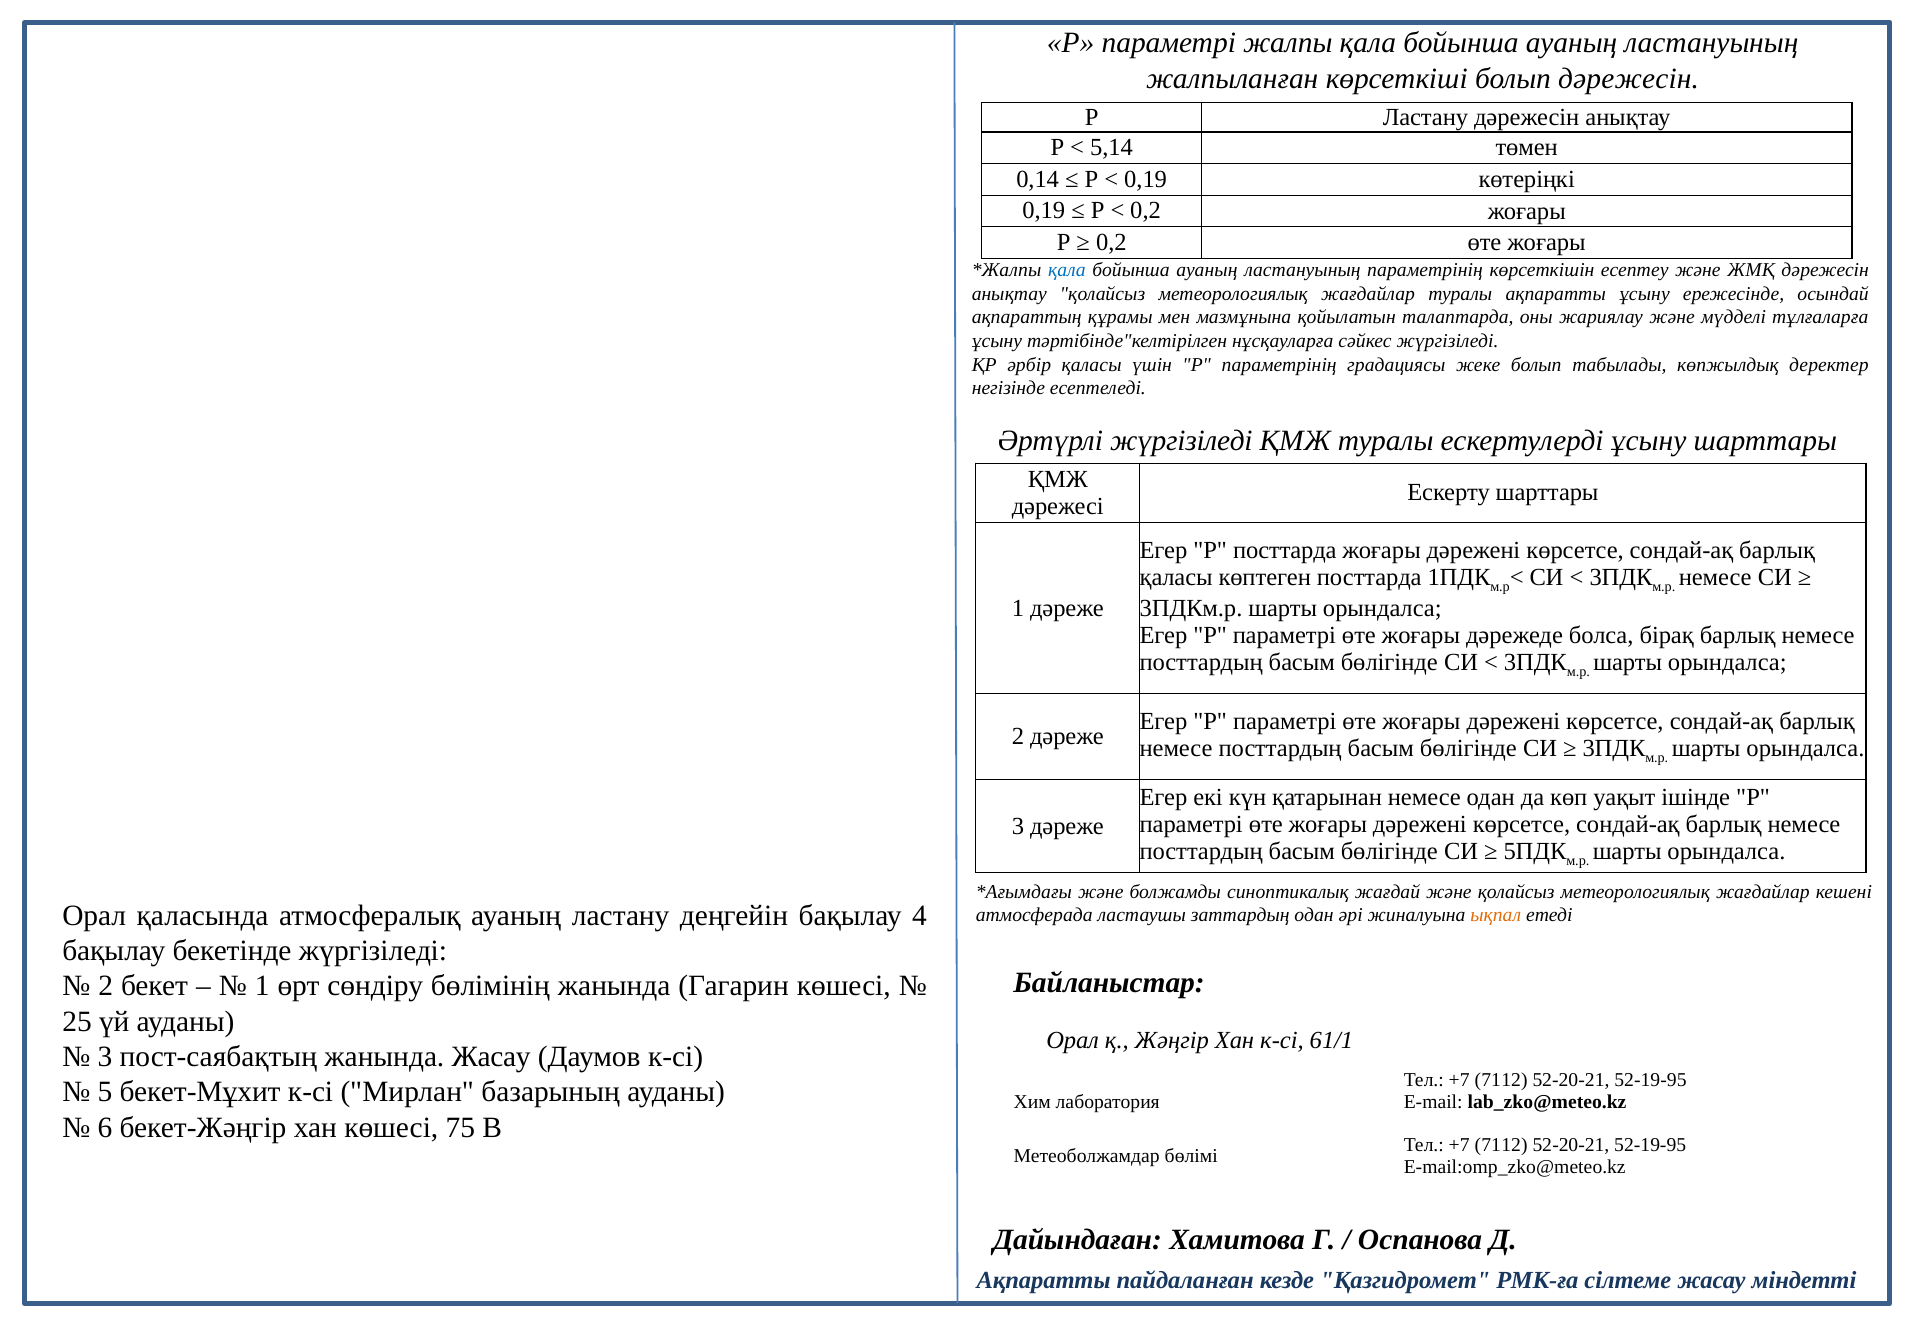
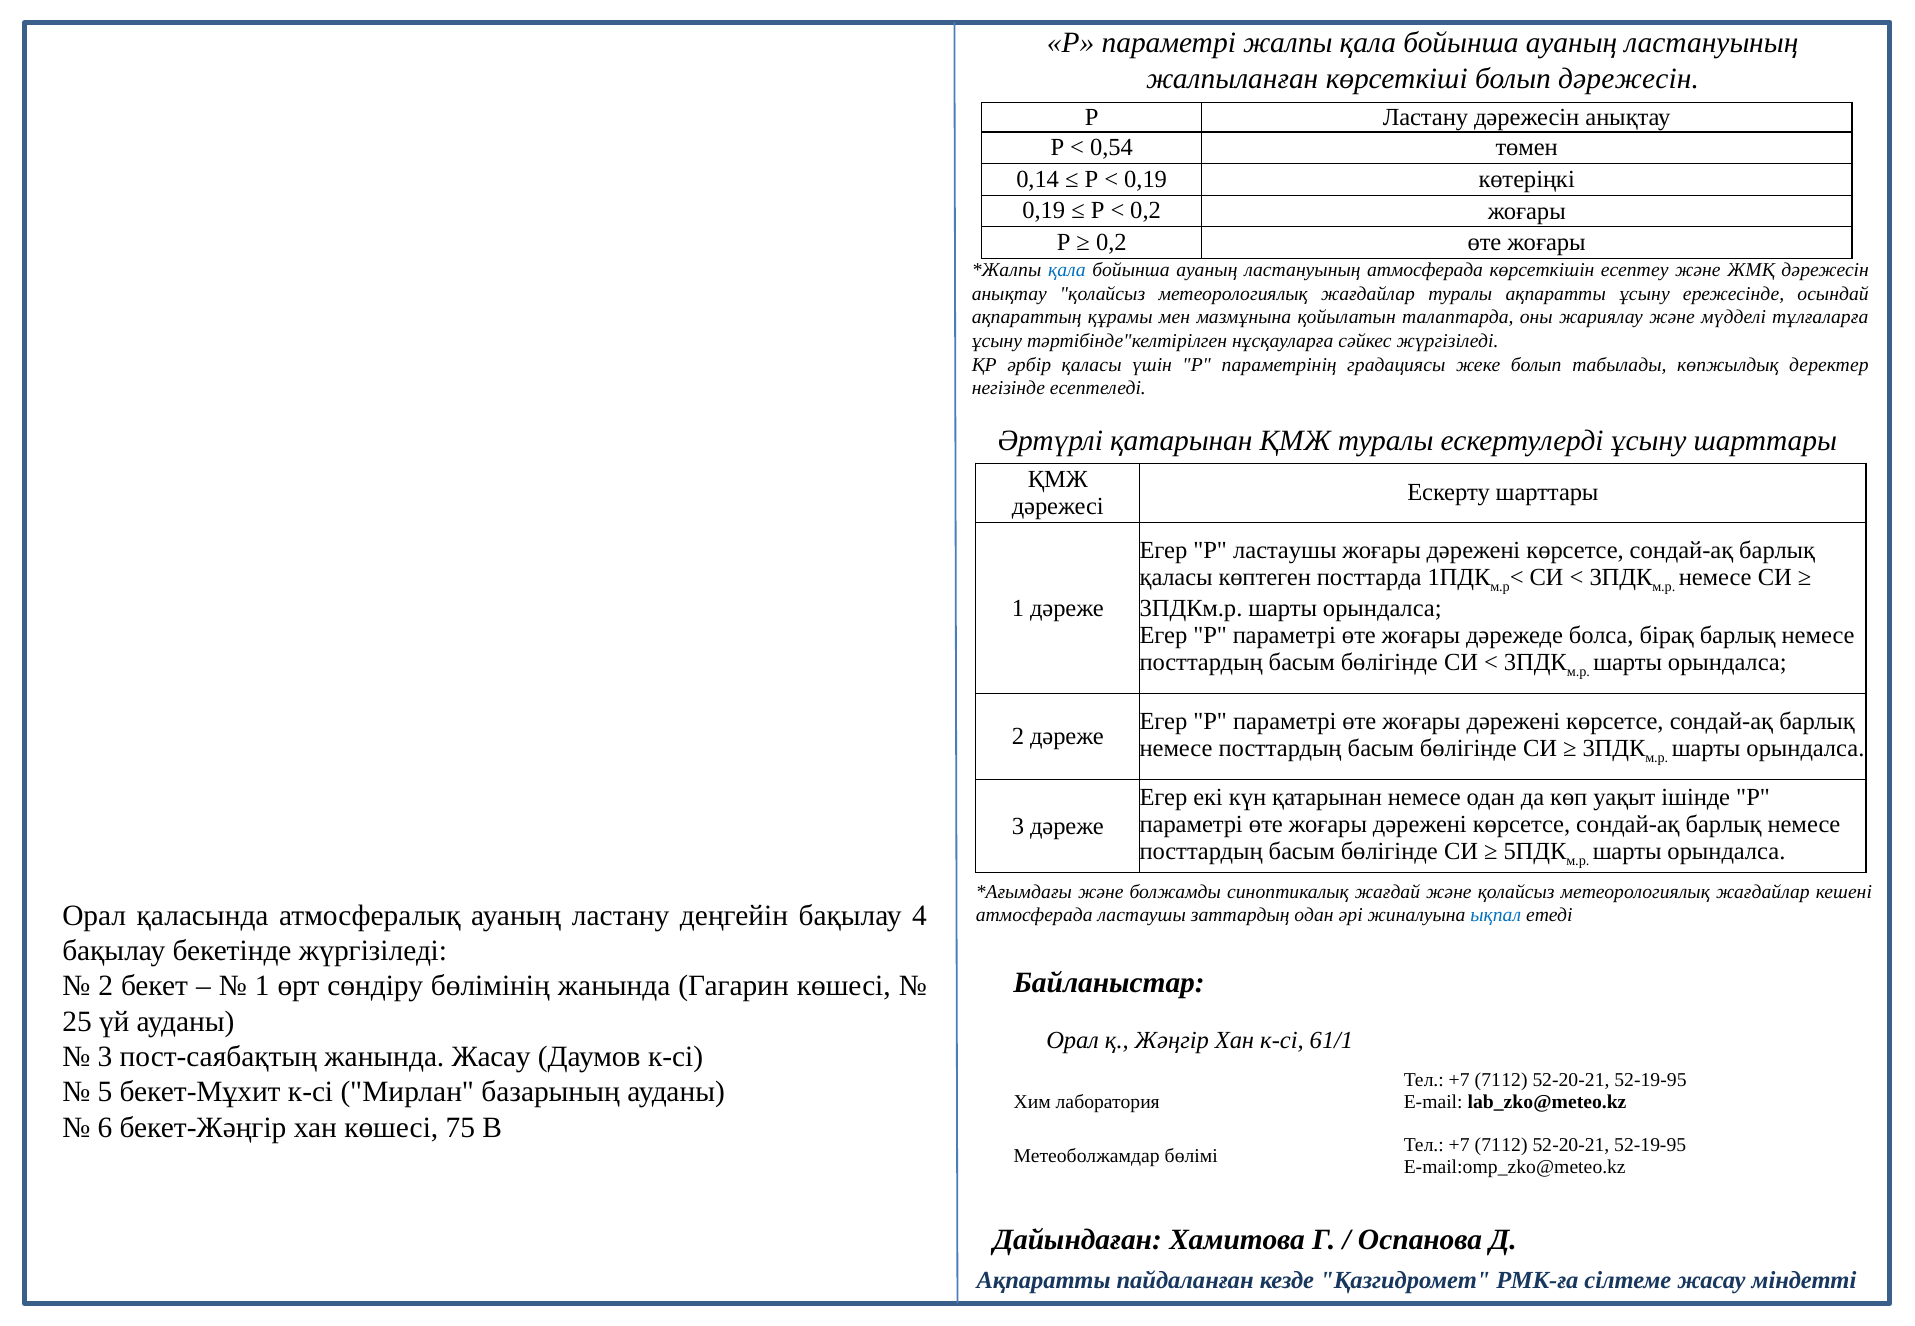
5,14: 5,14 -> 0,54
ластануының параметрінің: параметрінің -> атмосферада
Әртүрлі жүргізіледі: жүргізіледі -> қатарынан
Р посттарда: посттарда -> ластаушы
ықпал colour: orange -> blue
